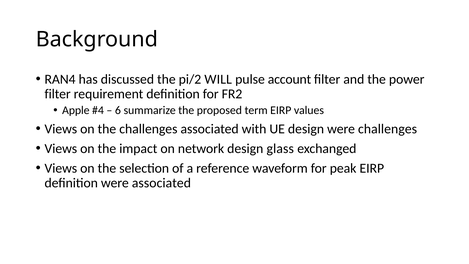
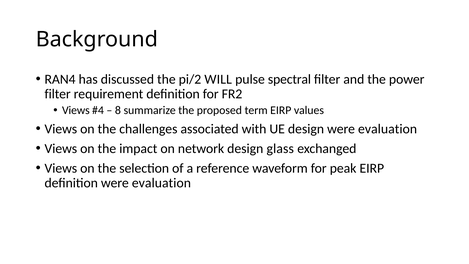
account: account -> spectral
Apple at (76, 110): Apple -> Views
6: 6 -> 8
design were challenges: challenges -> evaluation
definition were associated: associated -> evaluation
